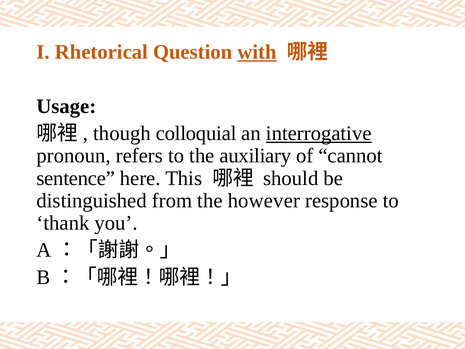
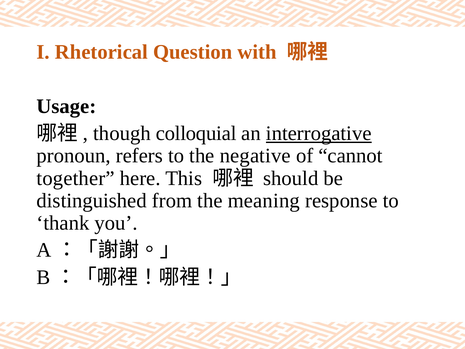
with underline: present -> none
auxiliary: auxiliary -> negative
sentence: sentence -> together
however: however -> meaning
